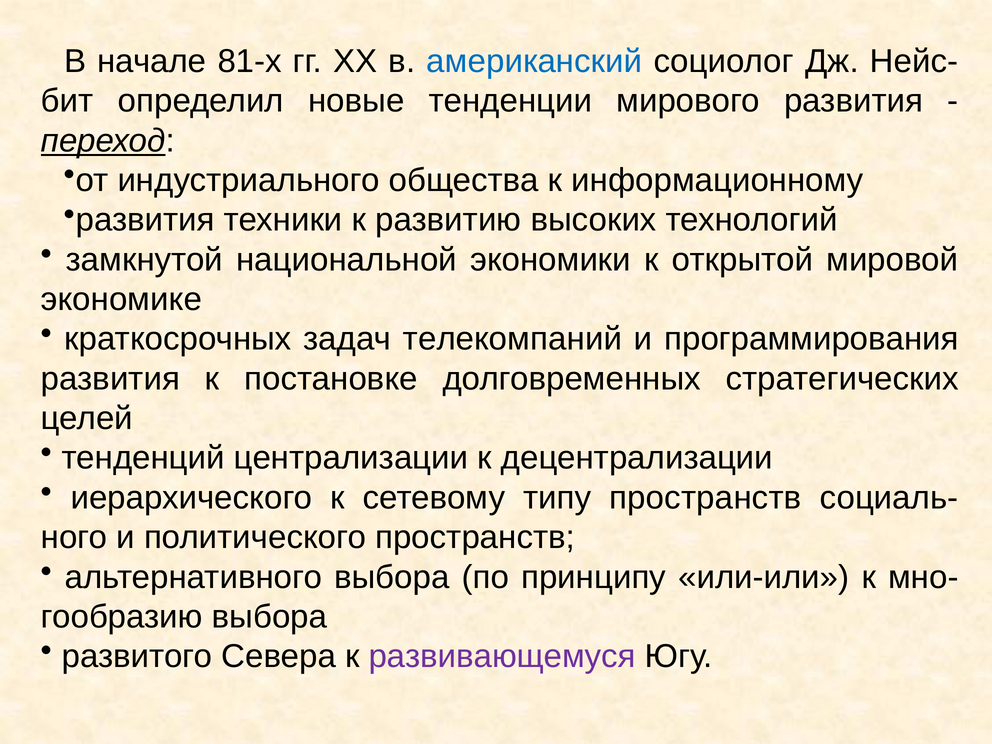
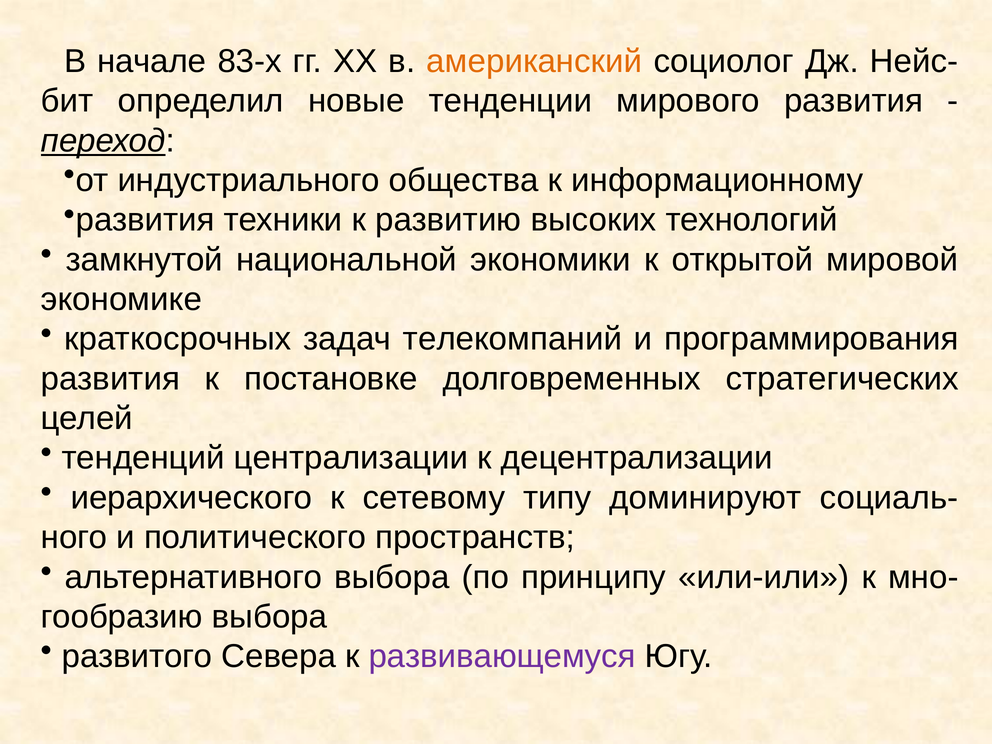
81-х: 81-х -> 83-х
американский colour: blue -> orange
типу пространств: пространств -> доминируют
